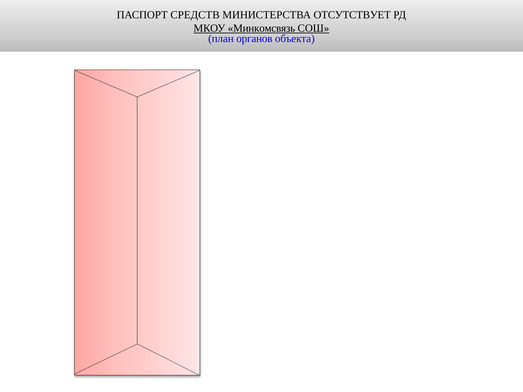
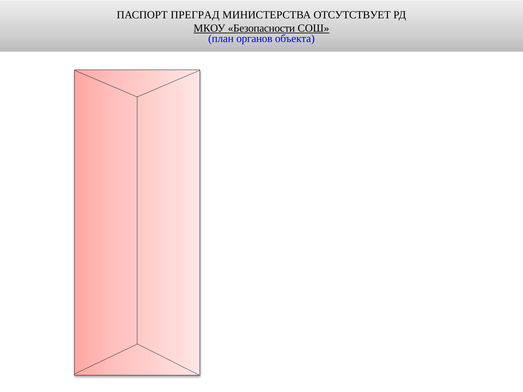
СРЕДСТВ: СРЕДСТВ -> ПРЕГРАД
Минкомсвязь: Минкомсвязь -> Безопасности
